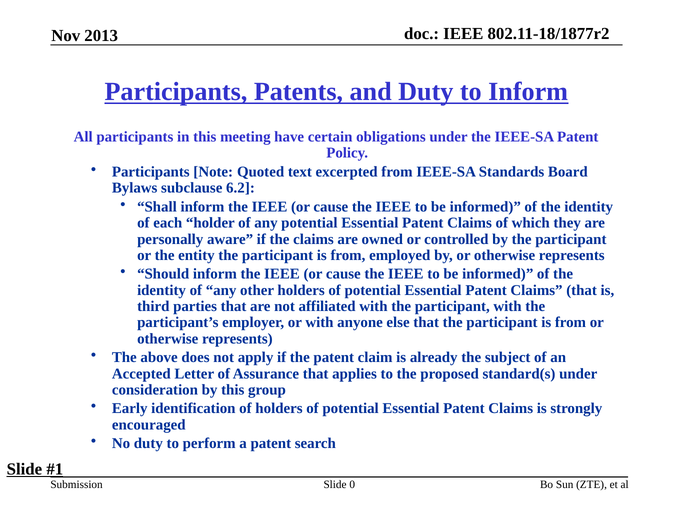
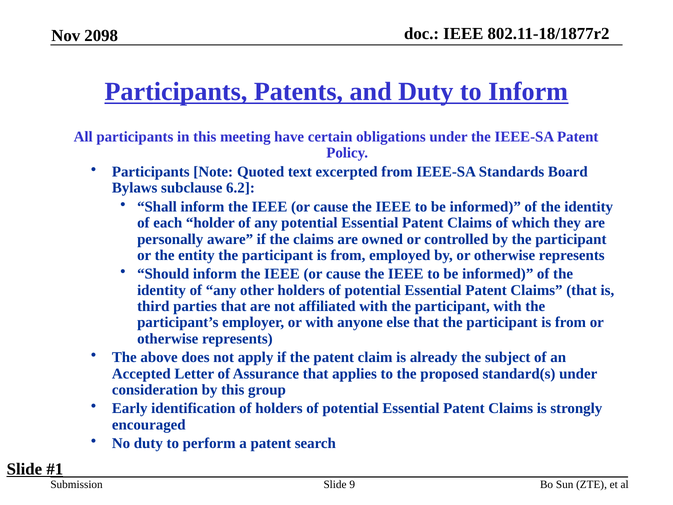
2013: 2013 -> 2098
0: 0 -> 9
